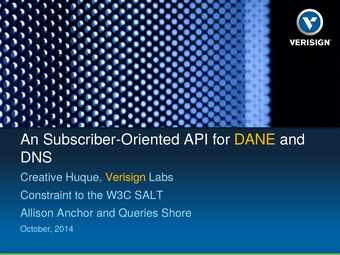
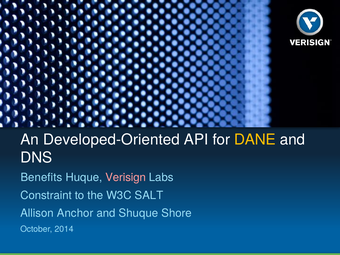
Subscriber-Oriented: Subscriber-Oriented -> Developed-Oriented
Creative: Creative -> Benefits
Verisign colour: yellow -> pink
Queries: Queries -> Shuque
